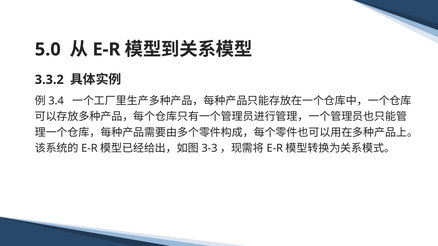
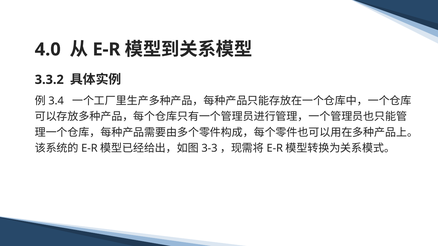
5.0: 5.0 -> 4.0
